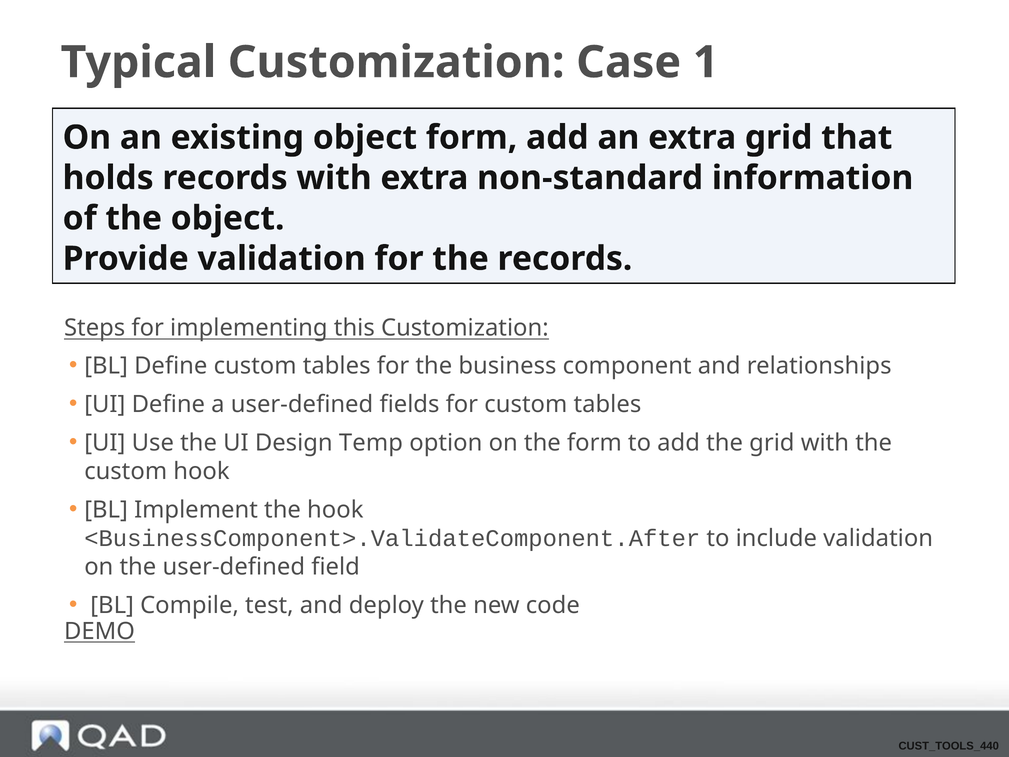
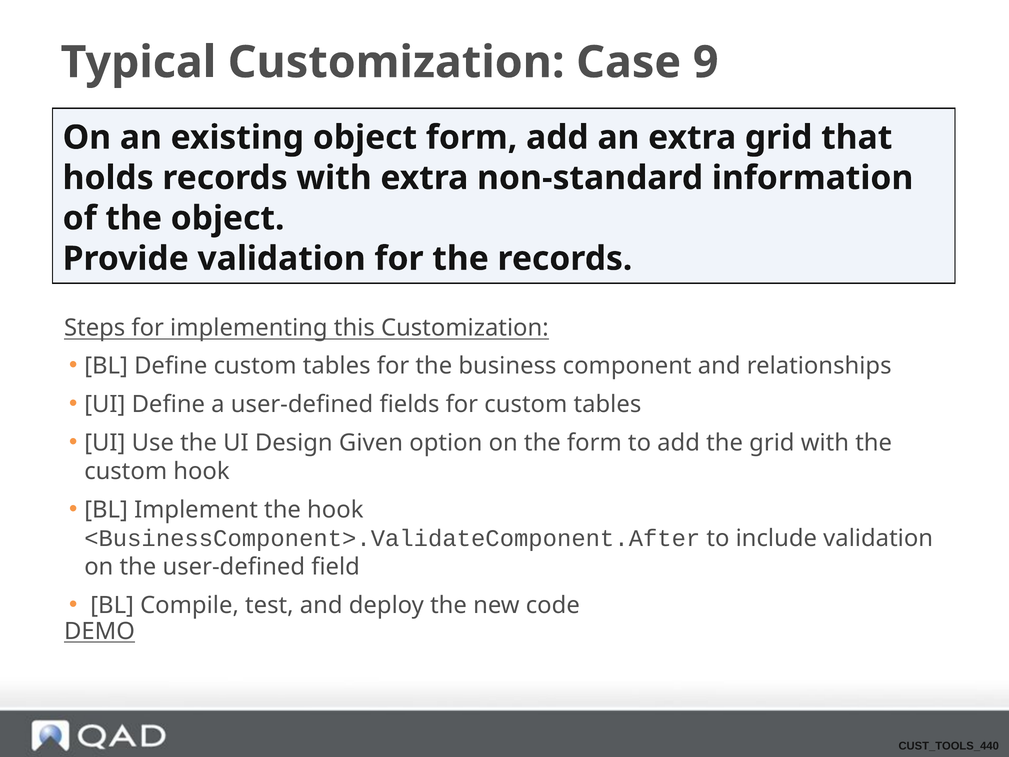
1: 1 -> 9
Temp: Temp -> Given
